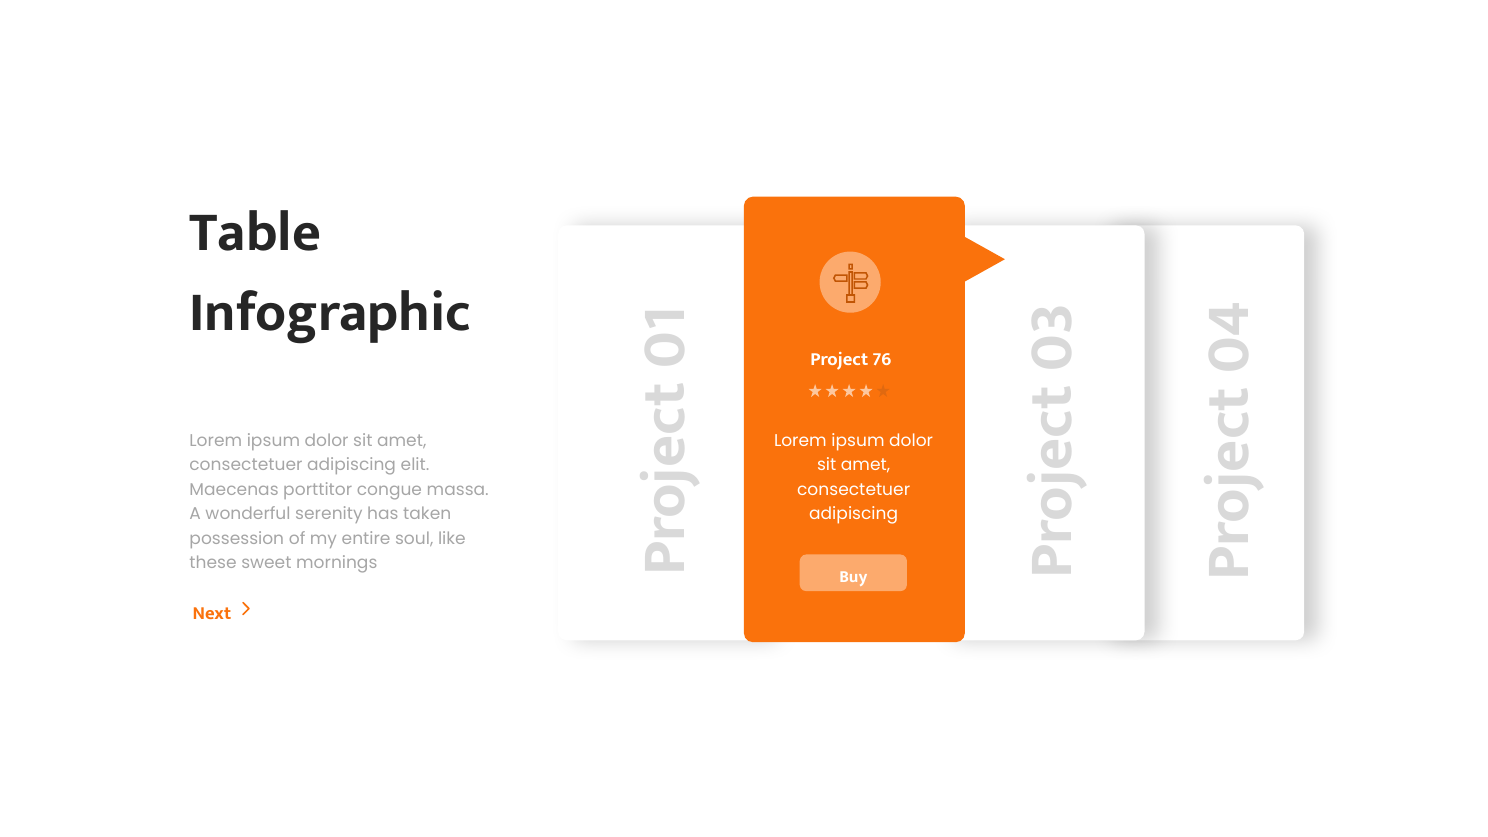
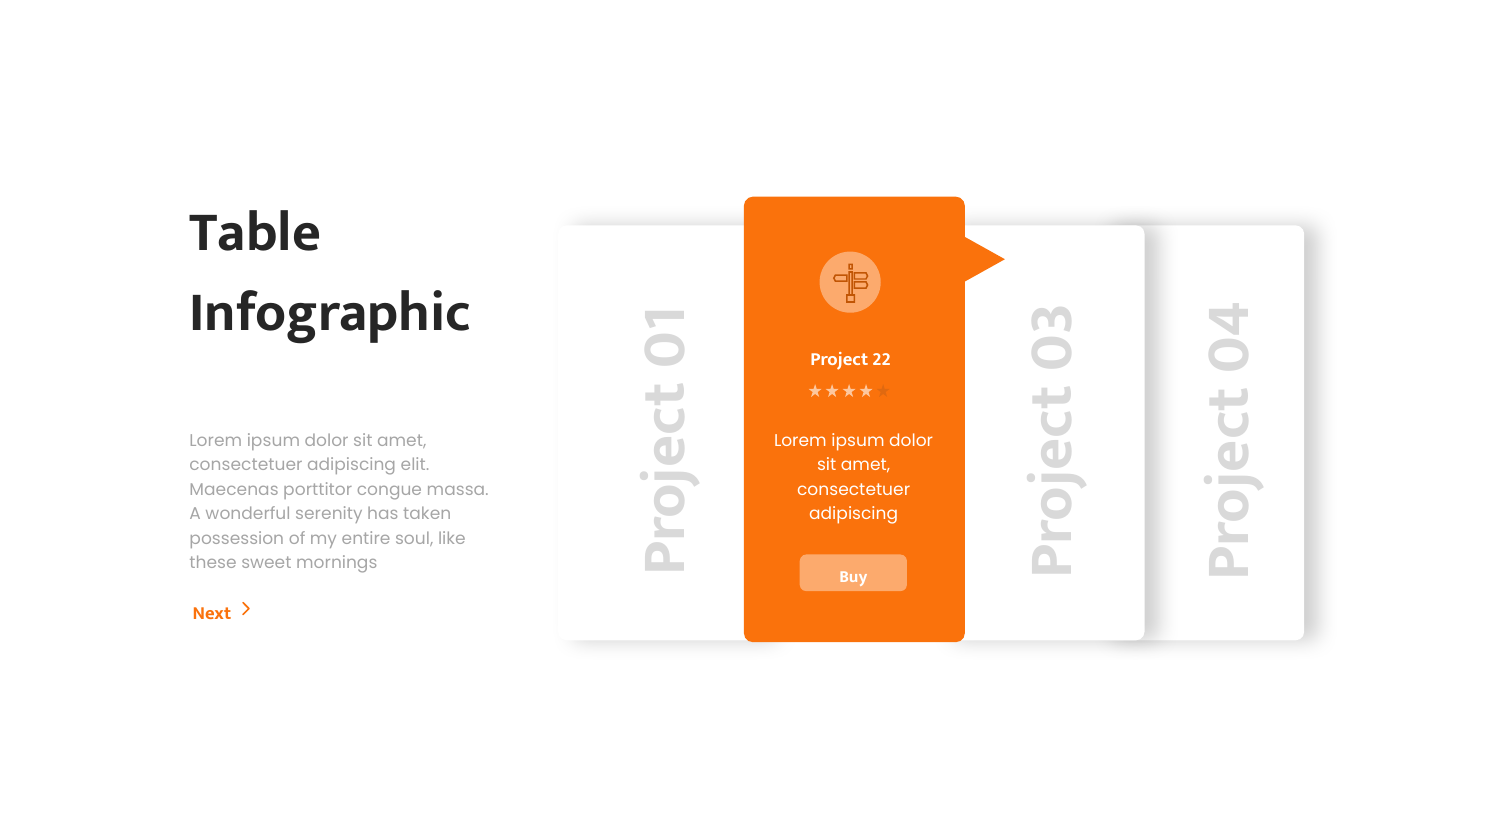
76: 76 -> 22
